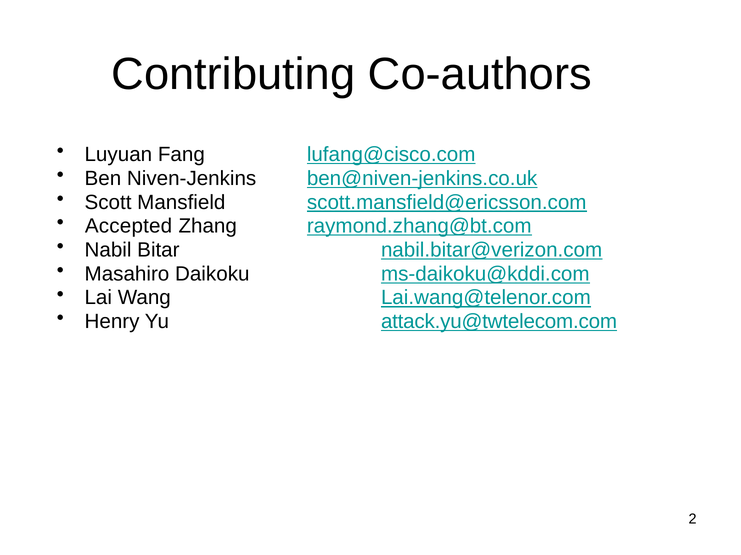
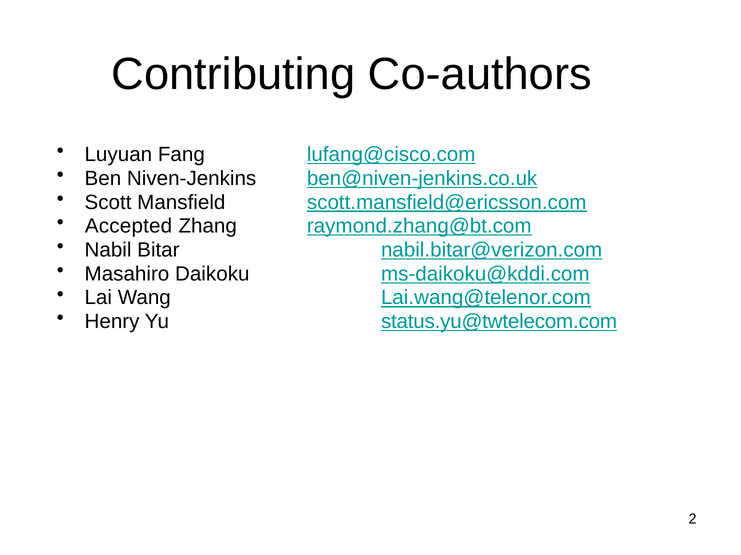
attack.yu@twtelecom.com: attack.yu@twtelecom.com -> status.yu@twtelecom.com
